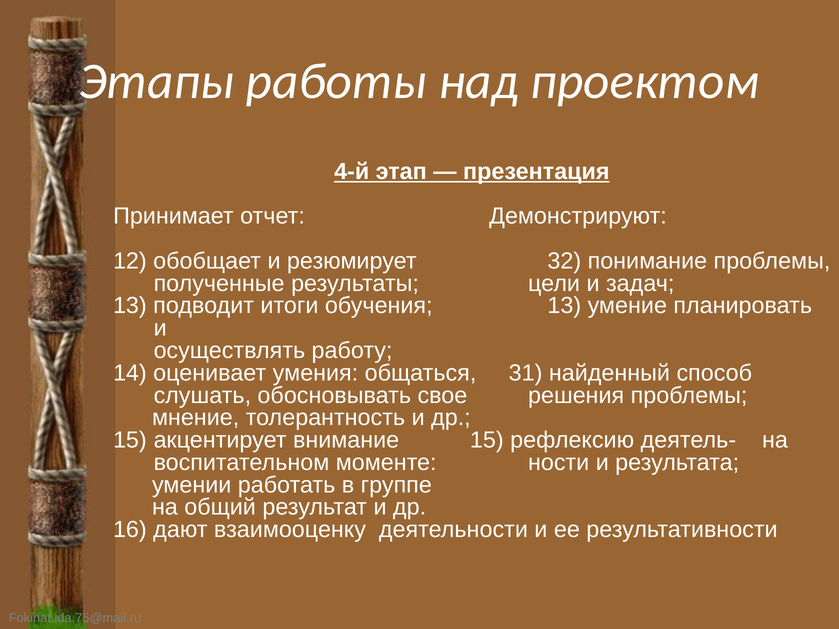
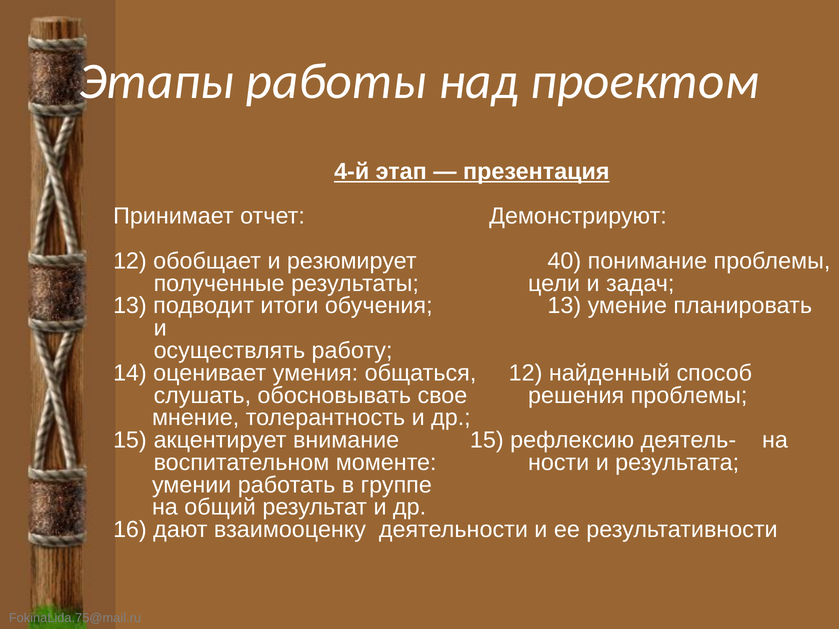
32: 32 -> 40
общаться 31: 31 -> 12
